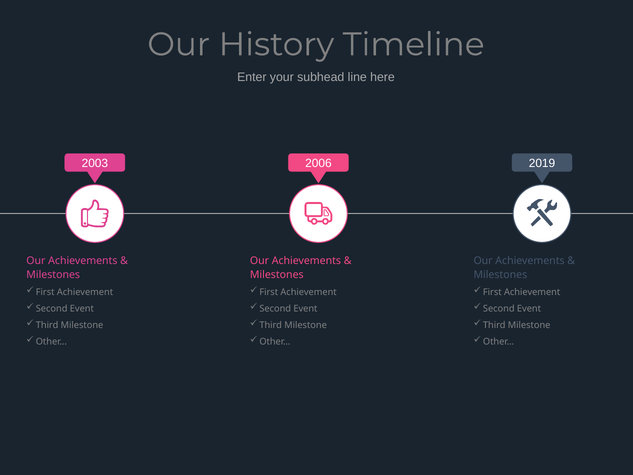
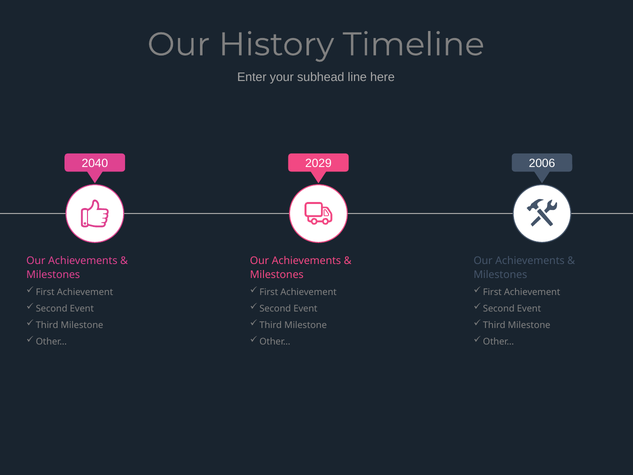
2003: 2003 -> 2040
2006: 2006 -> 2029
2019: 2019 -> 2006
